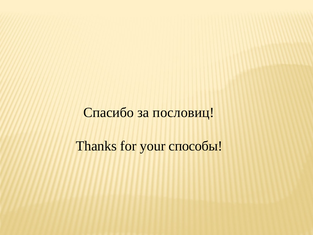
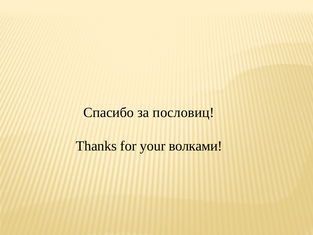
способы: способы -> волками
